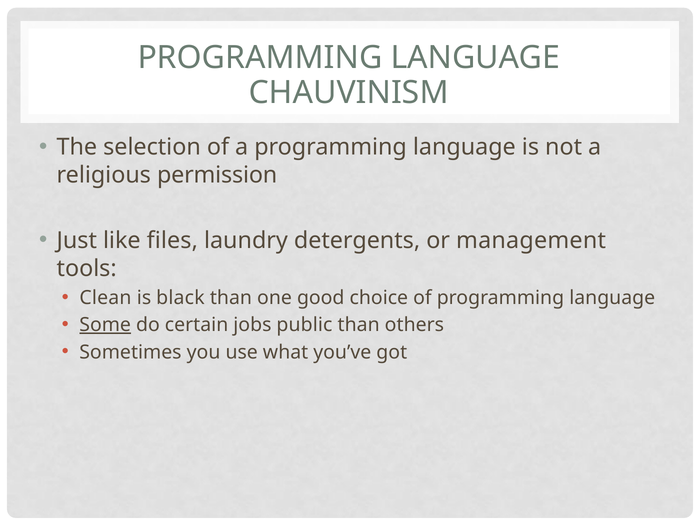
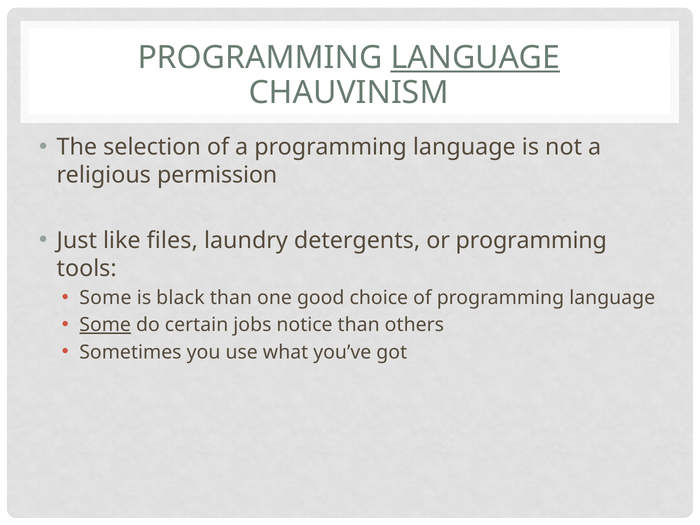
LANGUAGE at (475, 58) underline: none -> present
or management: management -> programming
Clean at (105, 298): Clean -> Some
public: public -> notice
